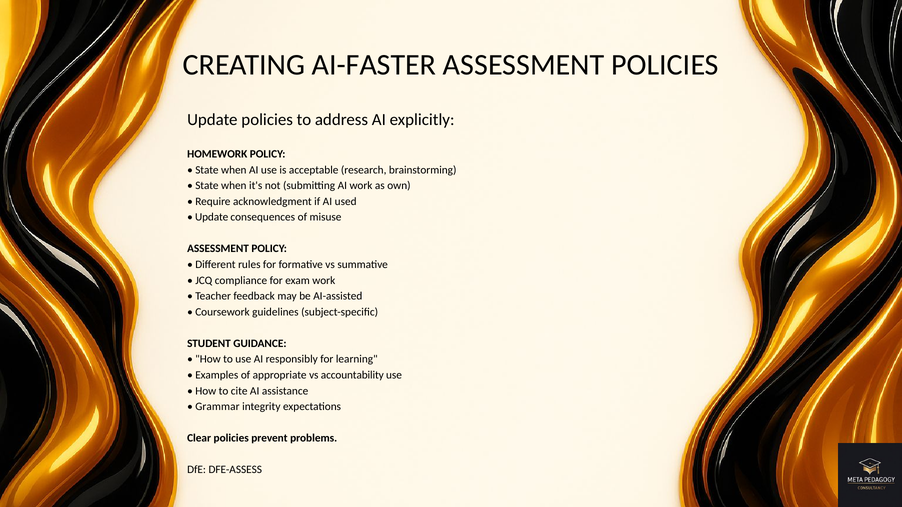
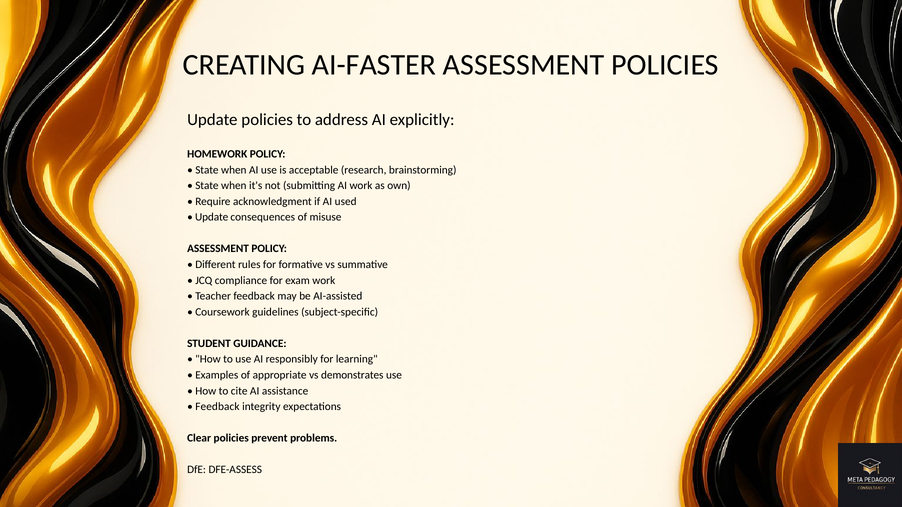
accountability: accountability -> demonstrates
Grammar at (217, 407): Grammar -> Feedback
